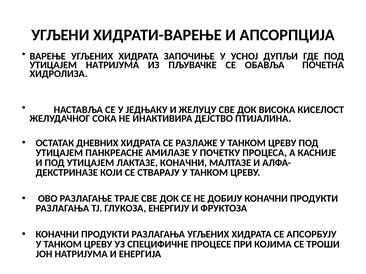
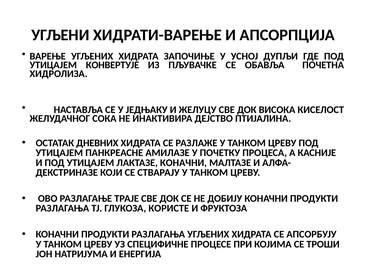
УТИЦАЈЕМ НАТРИЈУМА: НАТРИЈУМА -> КОНВЕРТУЈЕ
ЕНЕРГИЈУ: ЕНЕРГИЈУ -> КОРИСТЕ
